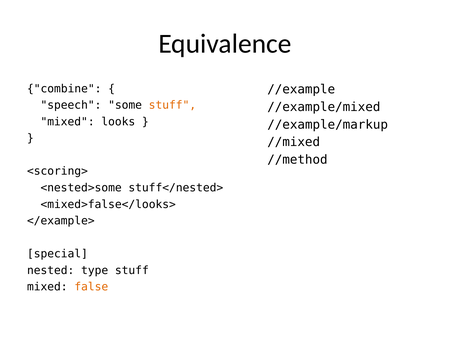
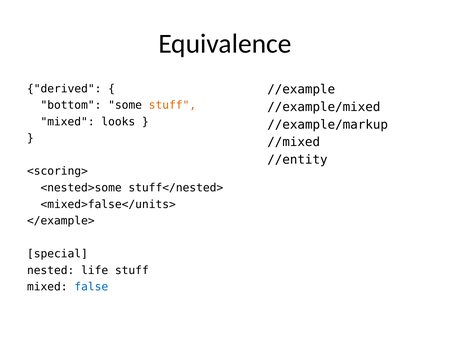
combine: combine -> derived
speech: speech -> bottom
//method: //method -> //entity
<mixed>false</looks>: <mixed>false</looks> -> <mixed>false</units>
type: type -> life
false colour: orange -> blue
